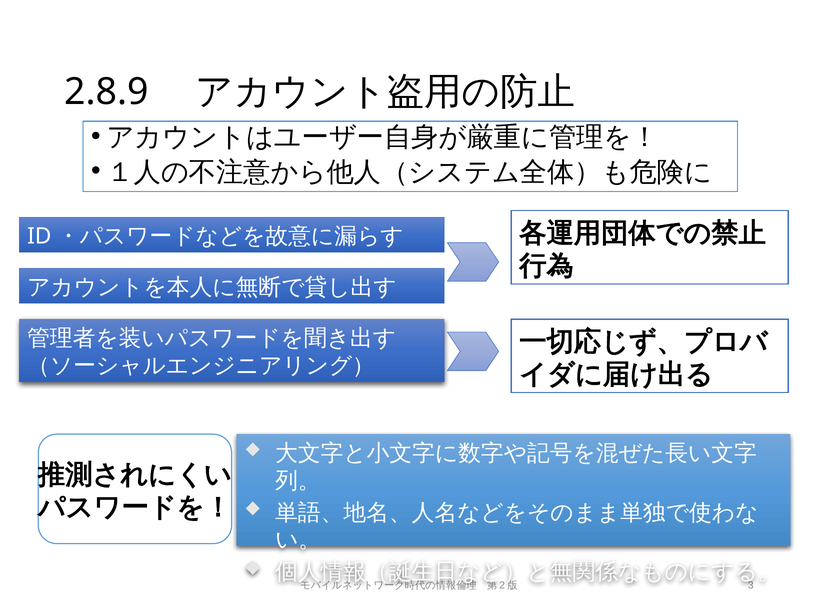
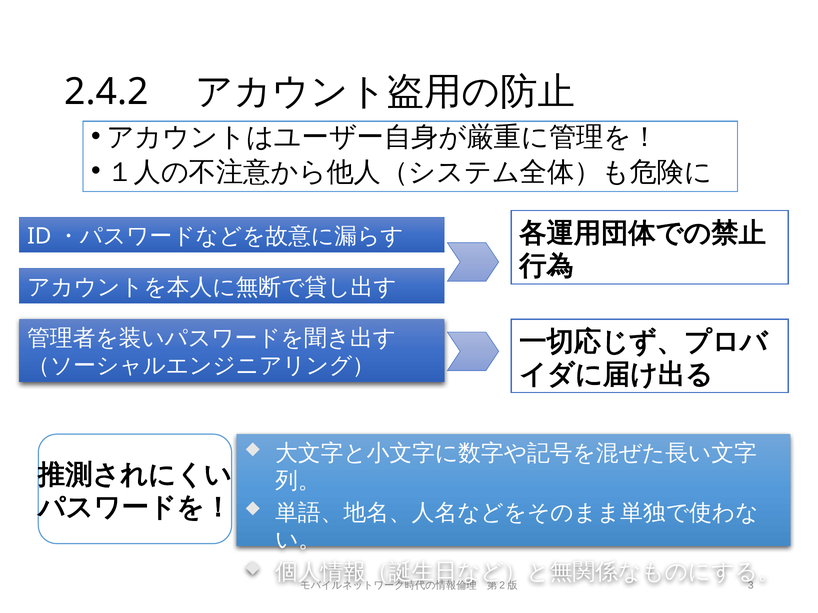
2.8.9: 2.8.9 -> 2.4.2
